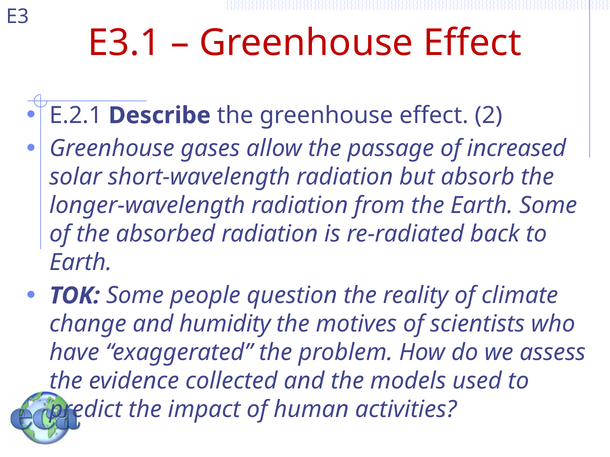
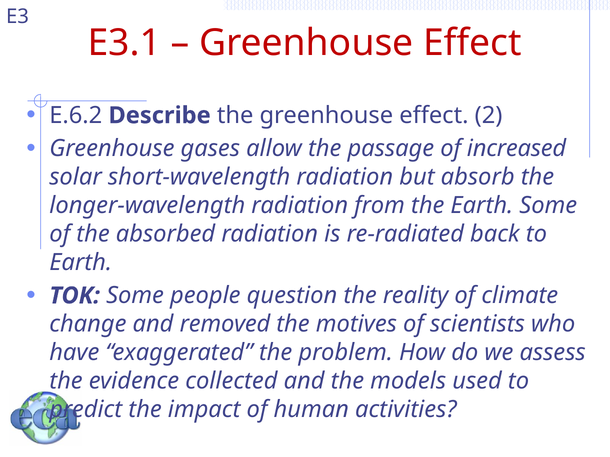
E.2.1: E.2.1 -> E.6.2
humidity: humidity -> removed
